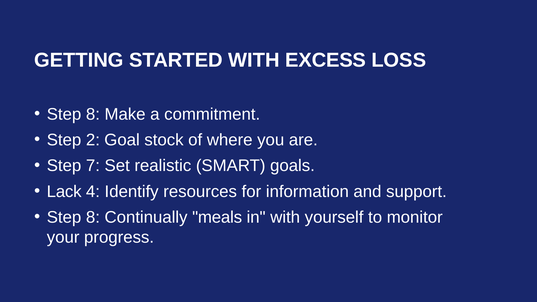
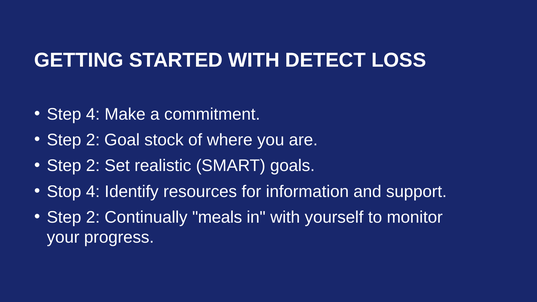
EXCESS: EXCESS -> DETECT
8 at (93, 114): 8 -> 4
7 at (93, 166): 7 -> 2
Lack: Lack -> Stop
8 at (93, 217): 8 -> 2
